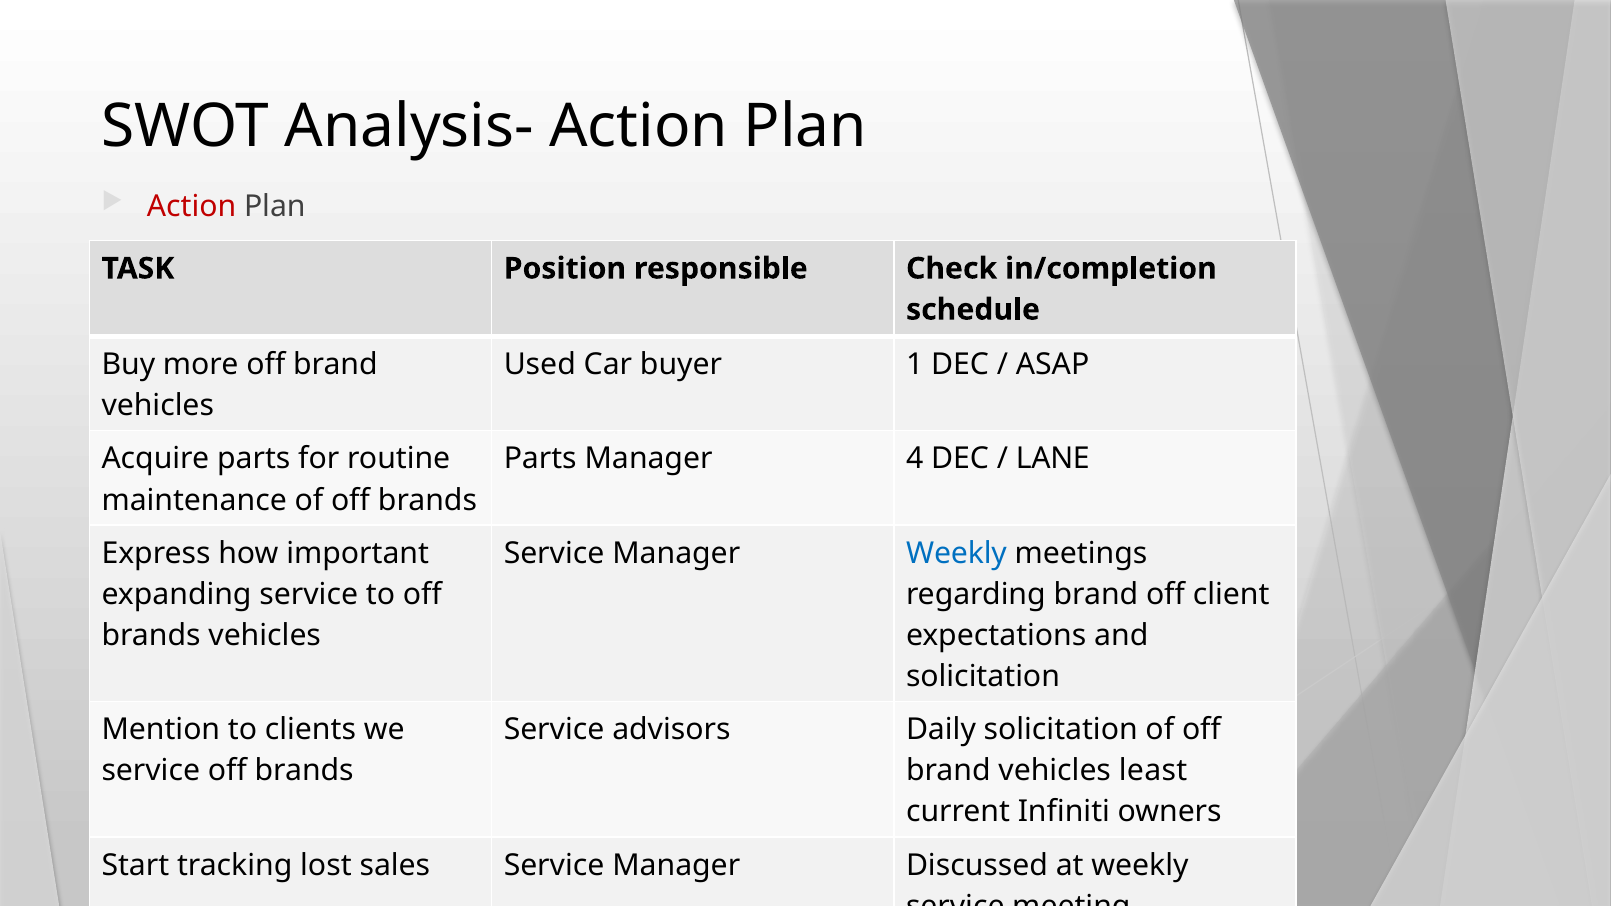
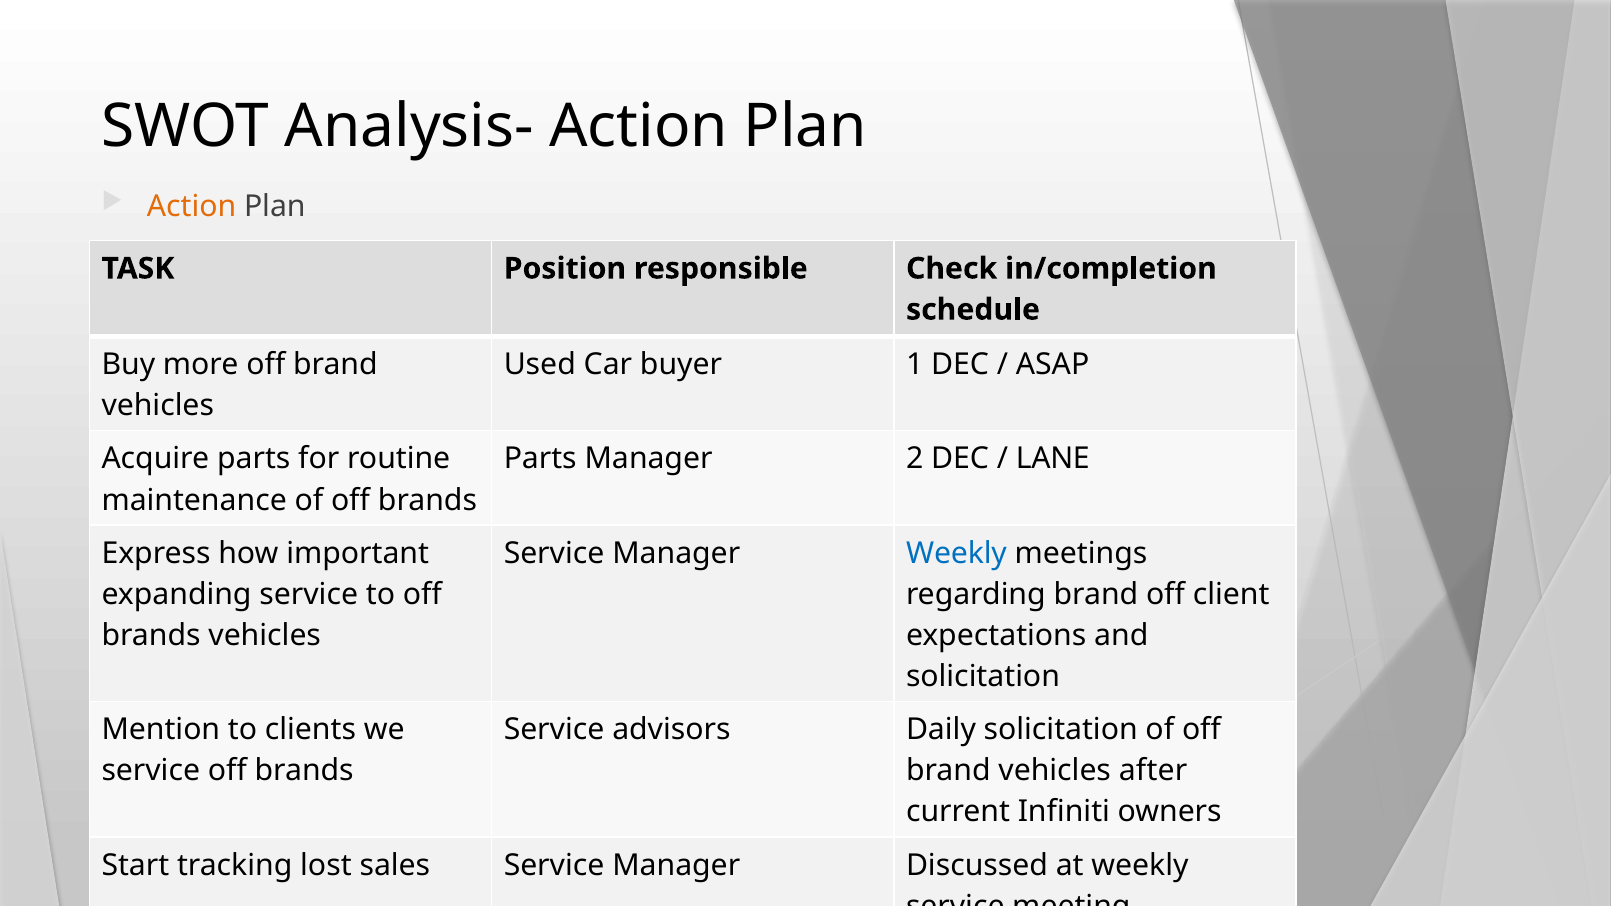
Action at (192, 206) colour: red -> orange
4: 4 -> 2
least: least -> after
